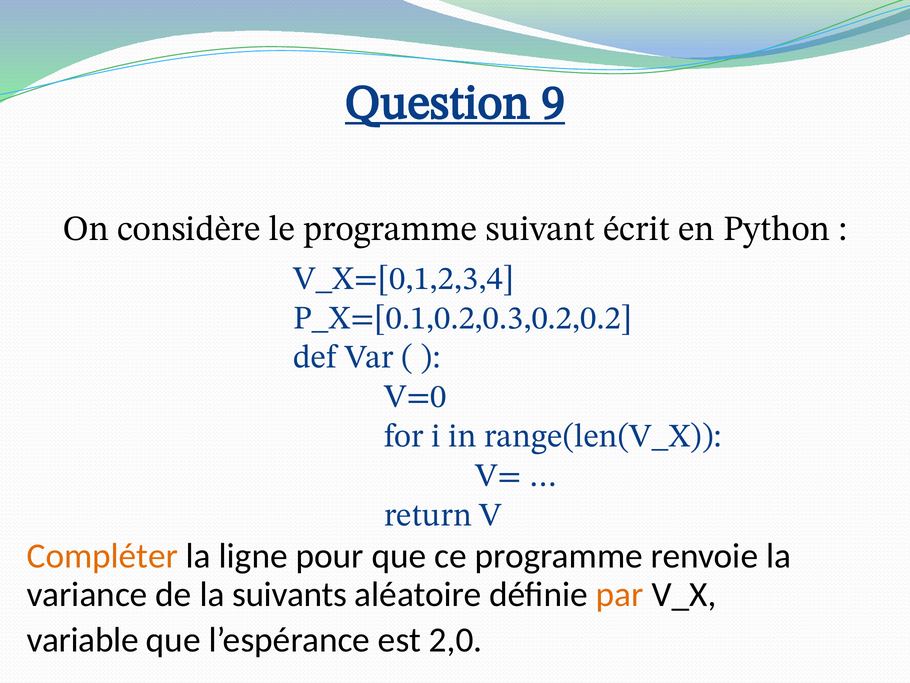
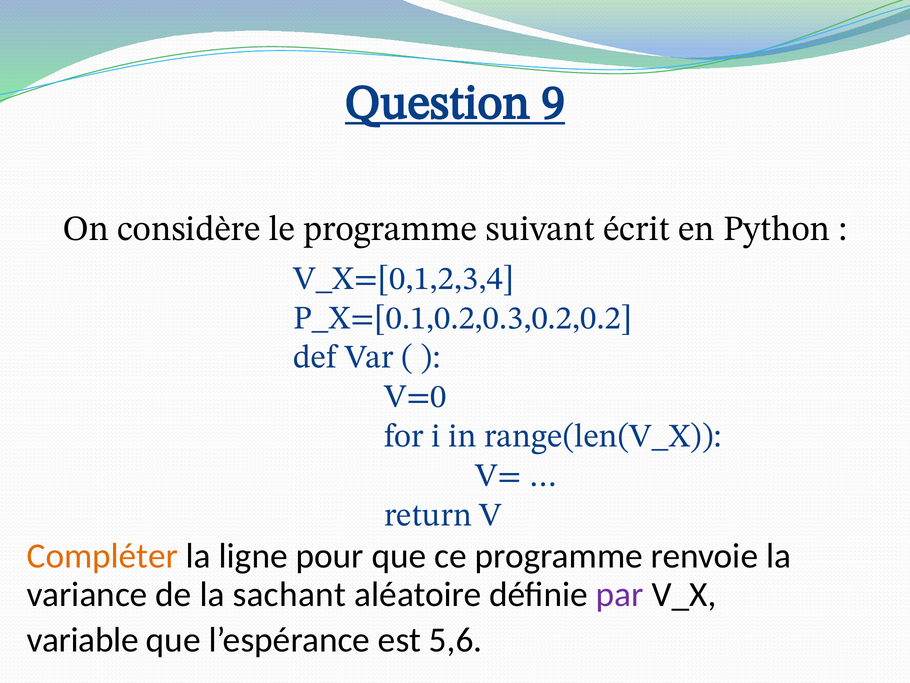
suivants: suivants -> sachant
par colour: orange -> purple
2,0: 2,0 -> 5,6
